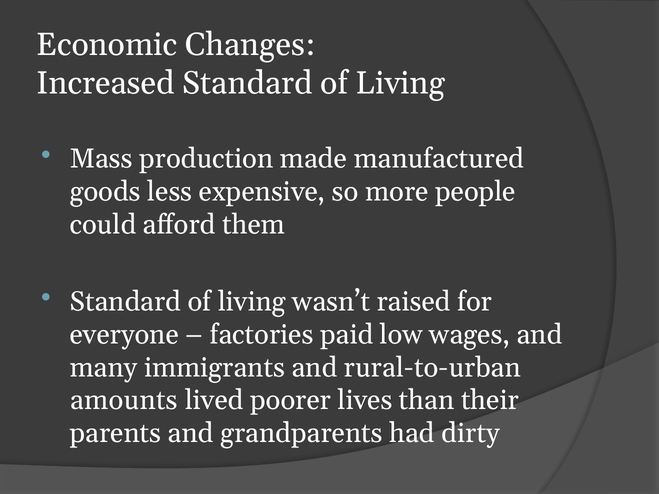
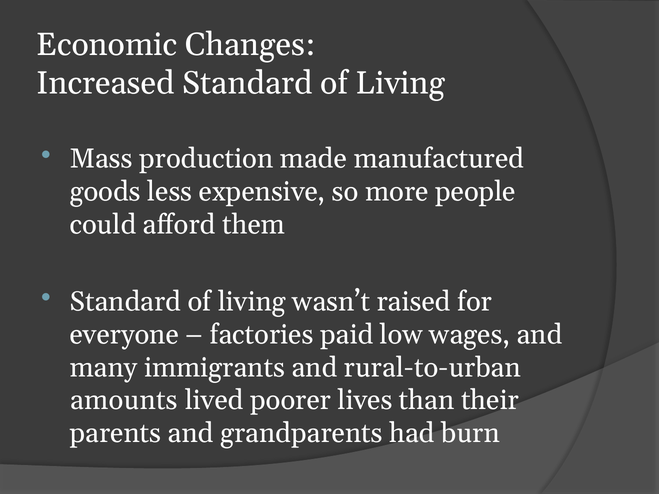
dirty: dirty -> burn
